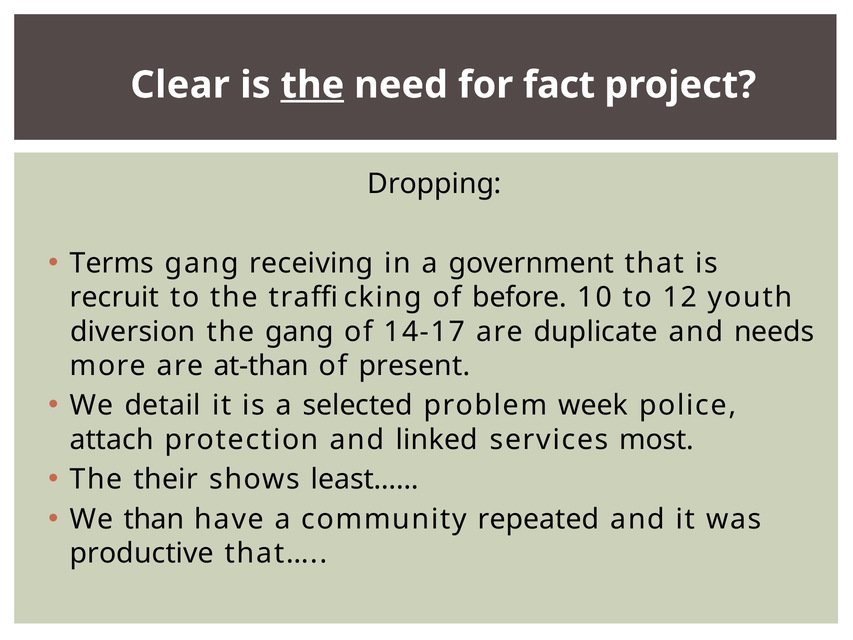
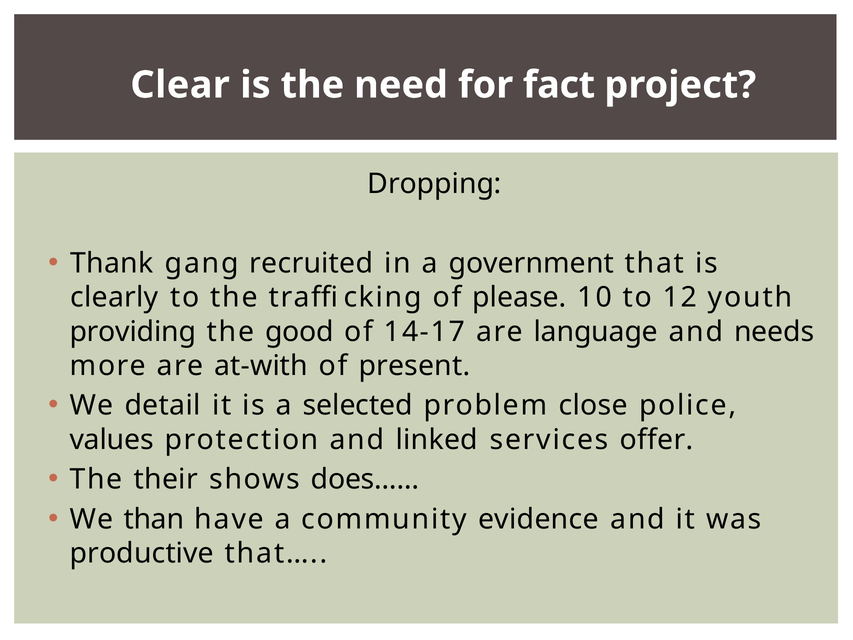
the at (312, 85) underline: present -> none
Terms: Terms -> Thank
receiving: receiving -> recruited
recruit: recruit -> clearly
before: before -> please
diversion: diversion -> providing
the gang: gang -> good
duplicate: duplicate -> language
at-than: at-than -> at-with
week: week -> close
attach: attach -> values
most: most -> offer
least……: least…… -> does……
repeated: repeated -> evidence
